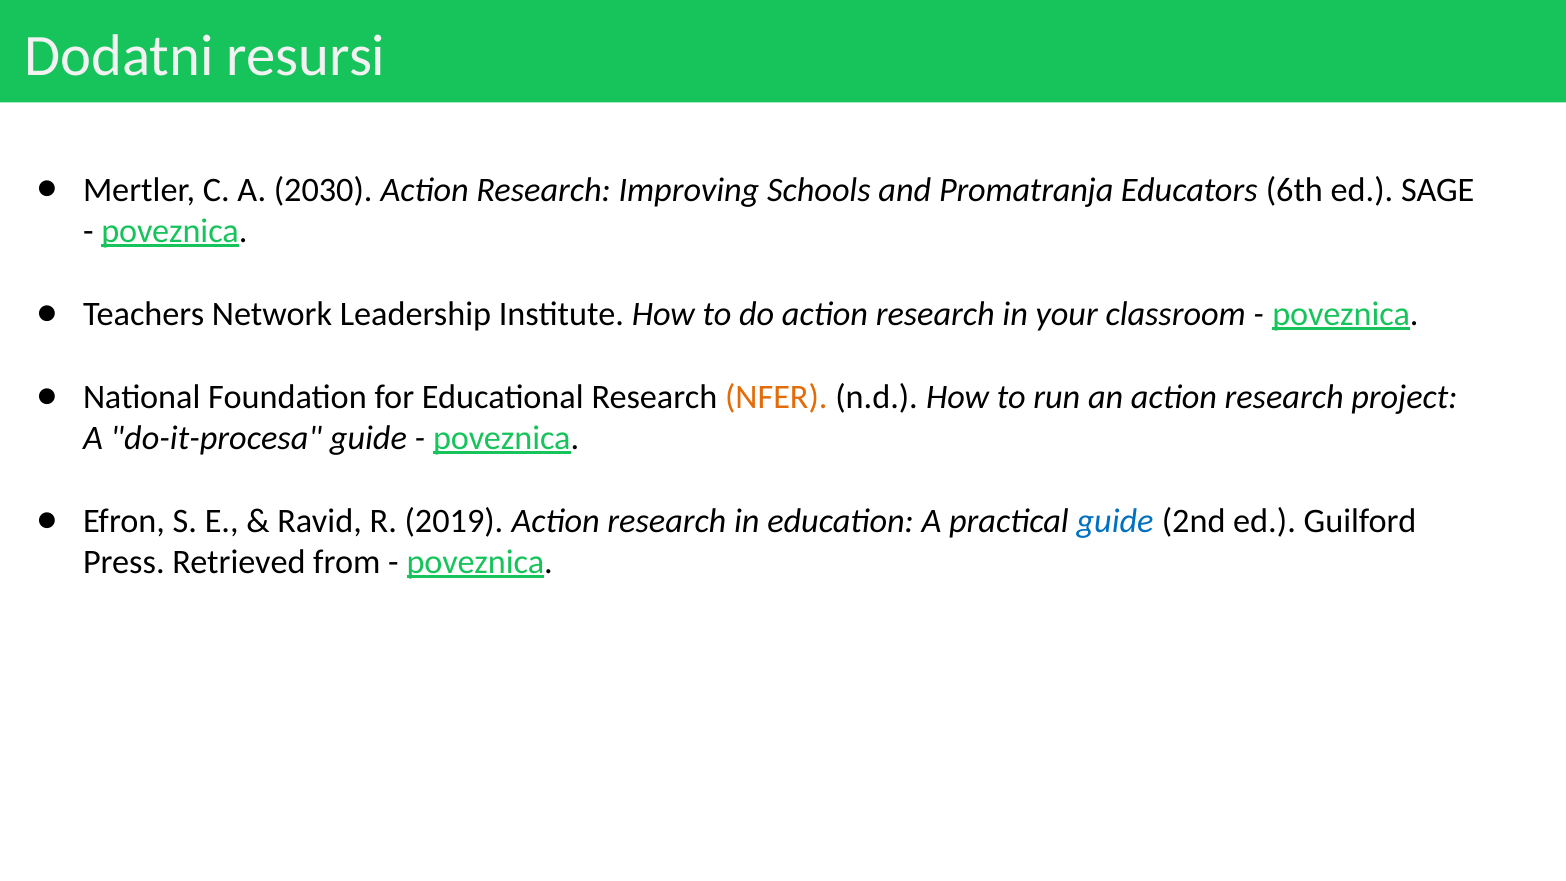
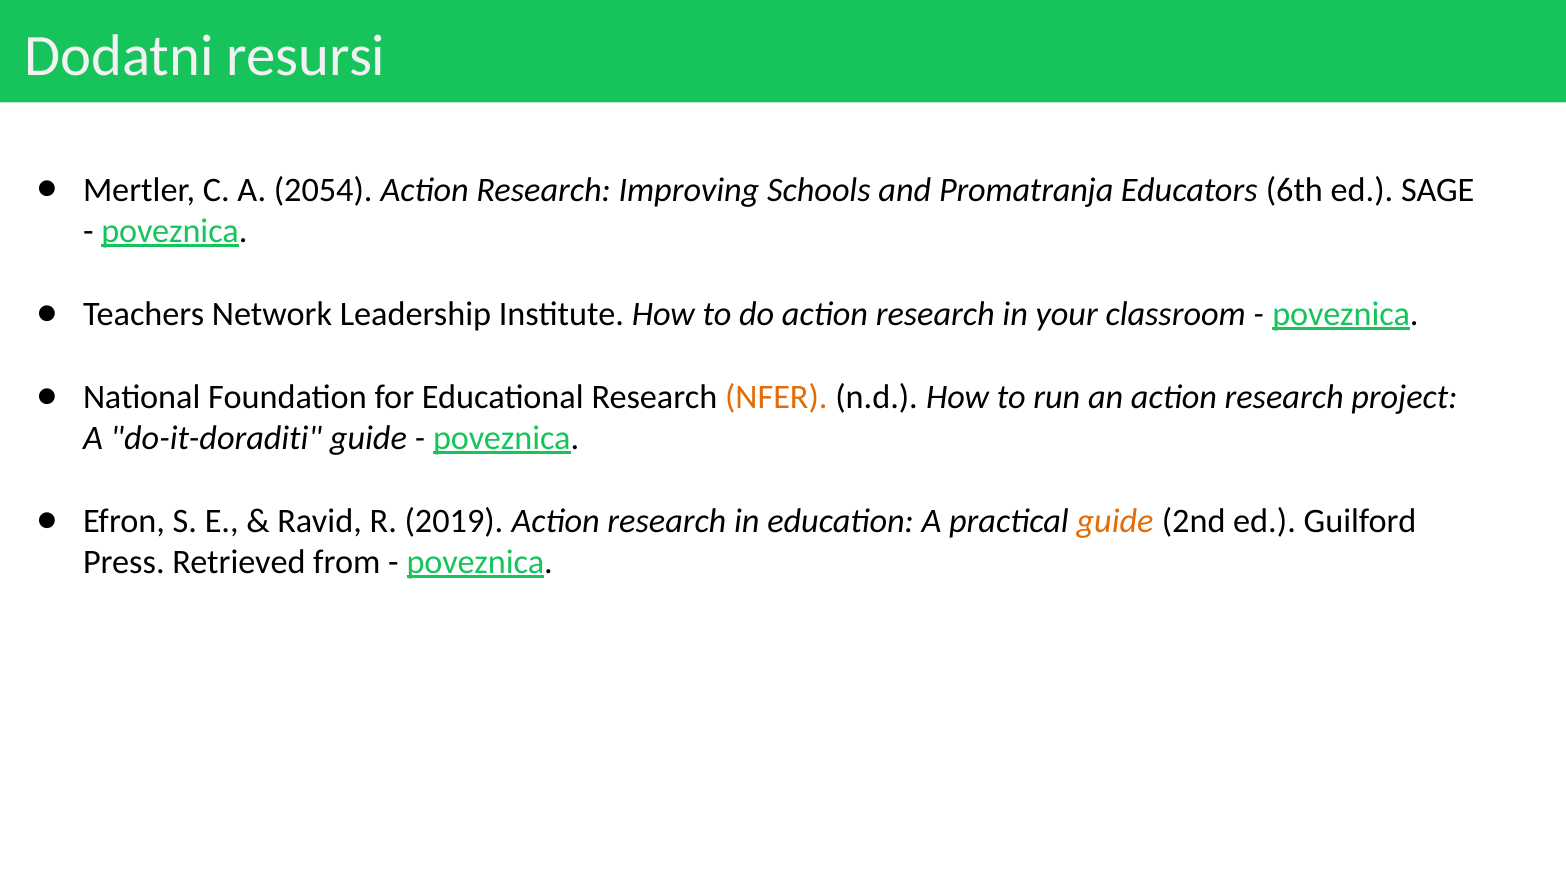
2030: 2030 -> 2054
do-it-procesa: do-it-procesa -> do-it-doraditi
guide at (1115, 521) colour: blue -> orange
